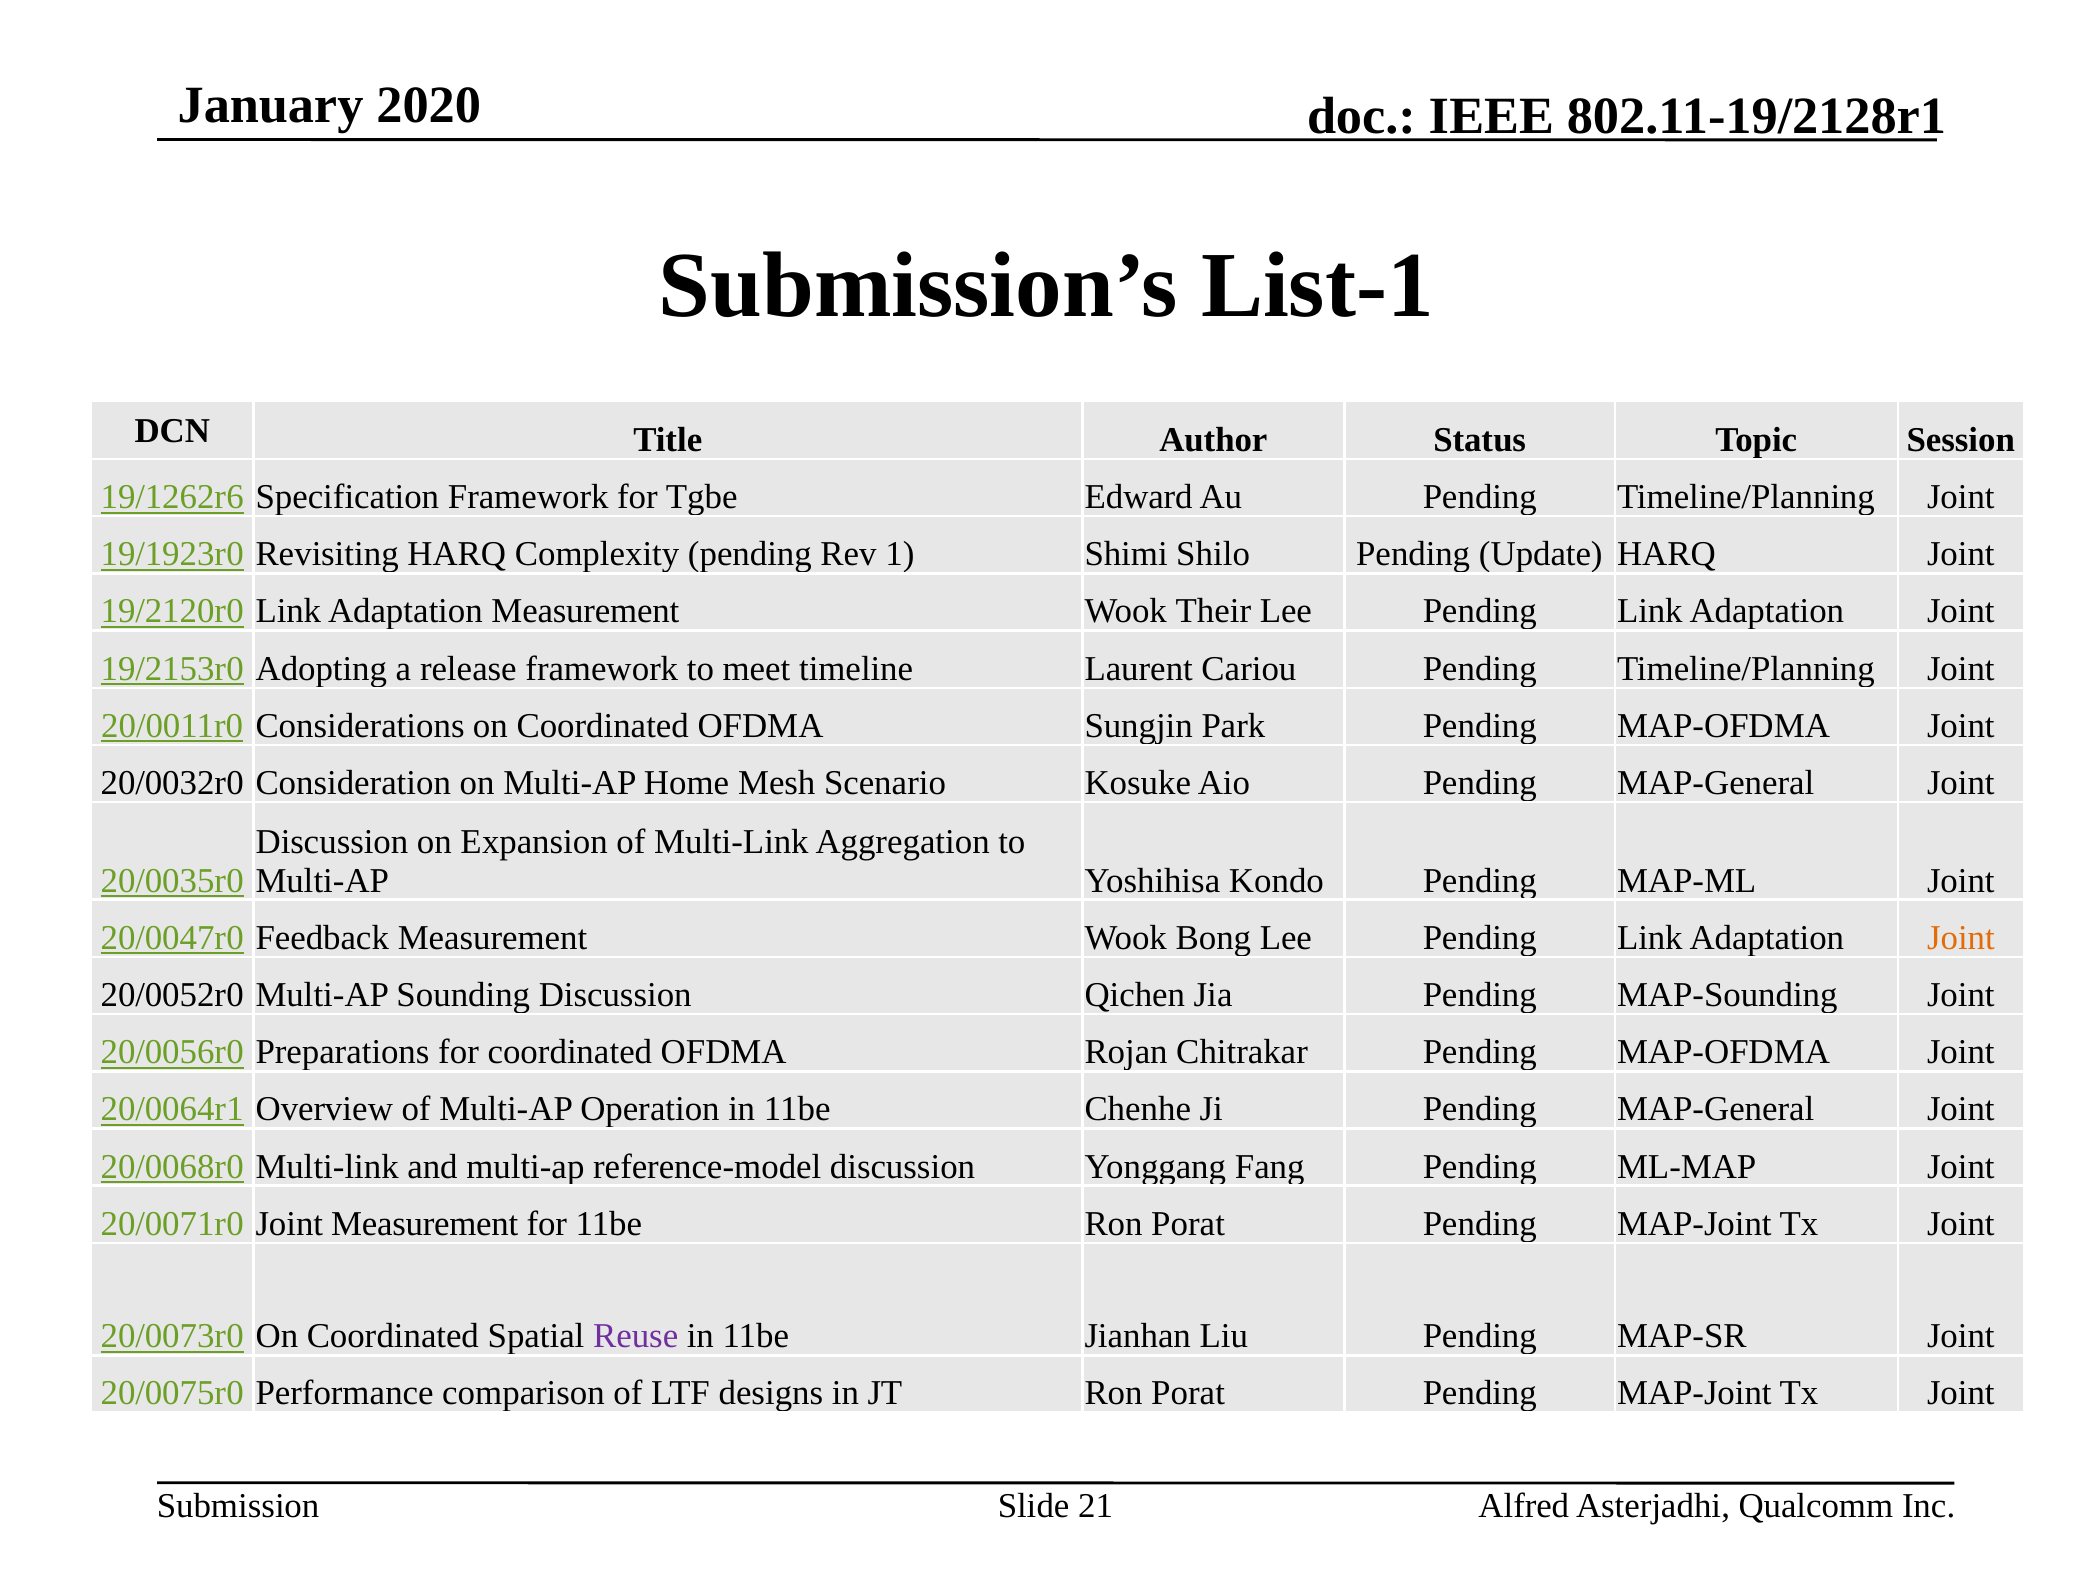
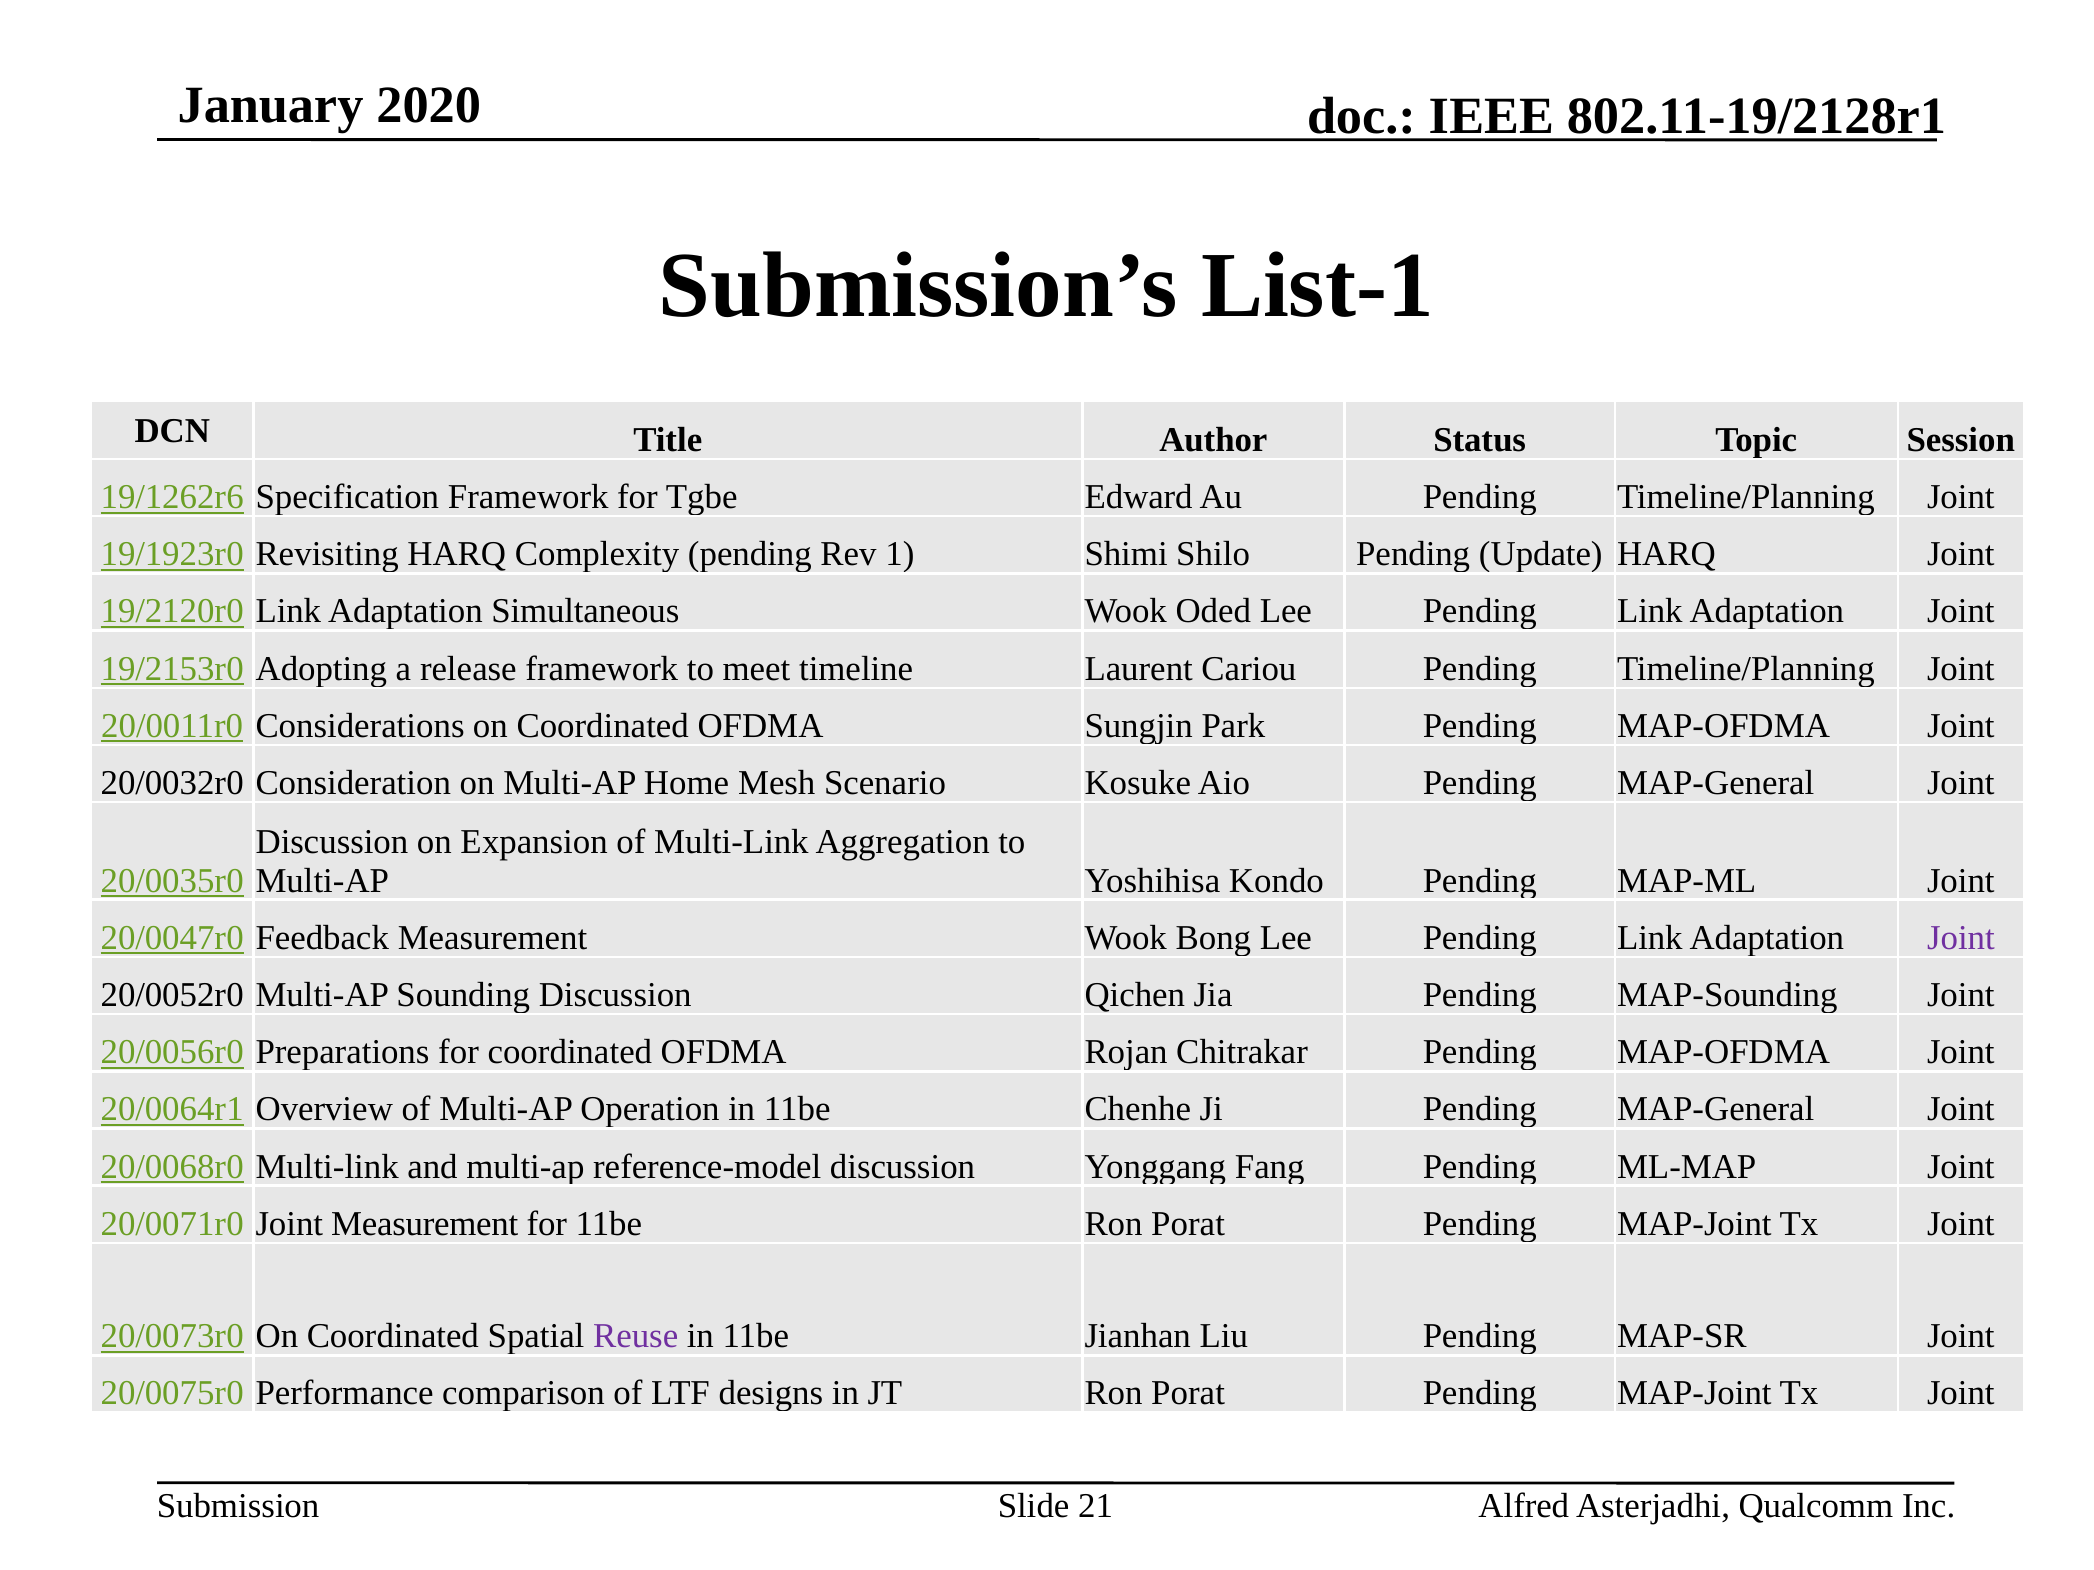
Adaptation Measurement: Measurement -> Simultaneous
Their: Their -> Oded
Joint at (1961, 938) colour: orange -> purple
